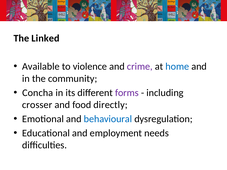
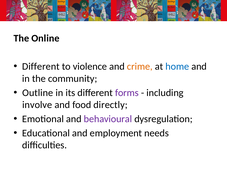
Linked: Linked -> Online
Available at (41, 67): Available -> Different
crime colour: purple -> orange
Concha: Concha -> Outline
crosser: crosser -> involve
behavioural colour: blue -> purple
